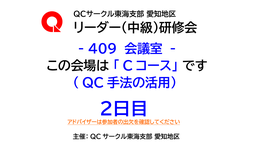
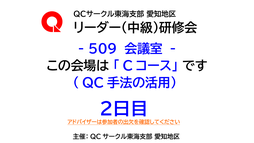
409: 409 -> 509
